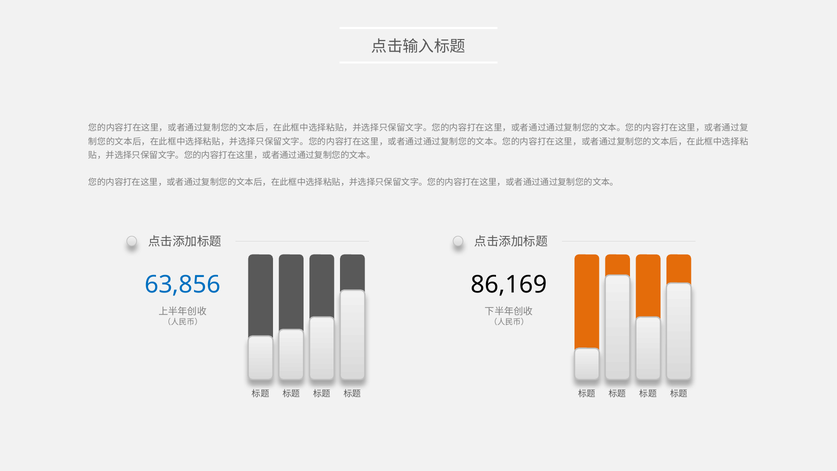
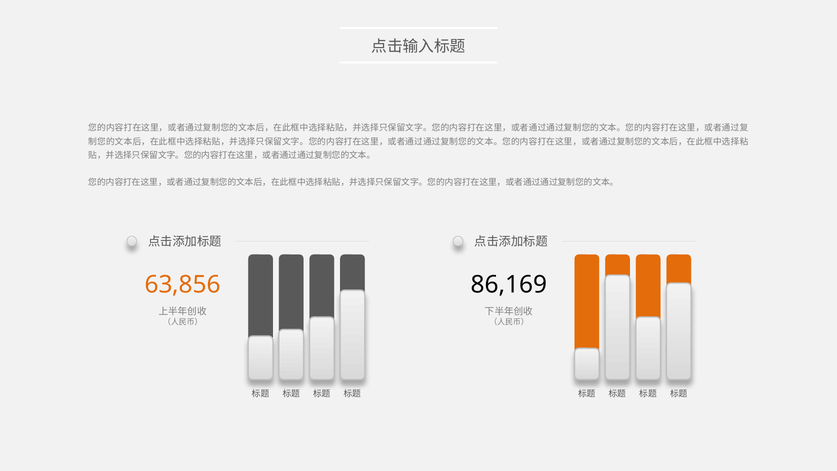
63,856 colour: blue -> orange
